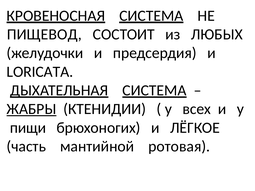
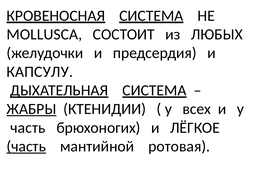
ПИЩЕВОД: ПИЩЕВОД -> MOLLUSCA
LORICATA: LORICATA -> КАПСУЛУ
пищи at (28, 128): пищи -> часть
часть at (26, 147) underline: none -> present
